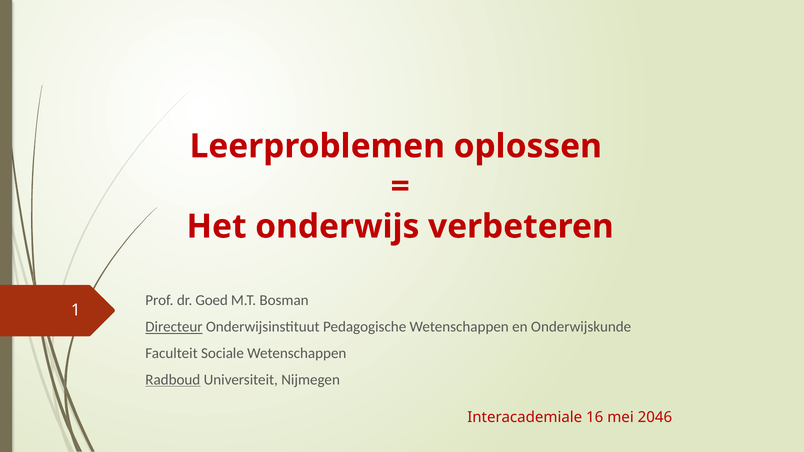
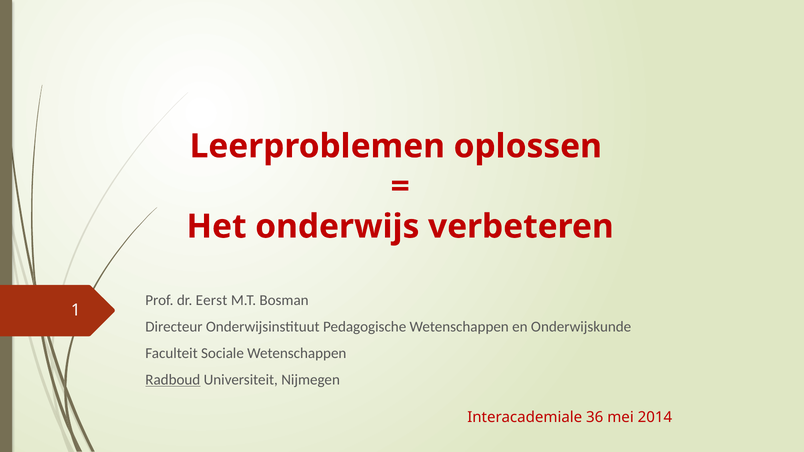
Goed: Goed -> Eerst
Directeur underline: present -> none
16: 16 -> 36
2046: 2046 -> 2014
